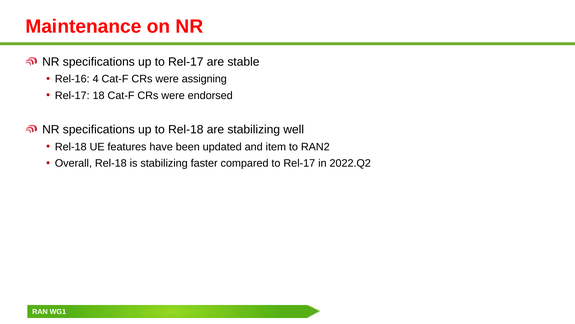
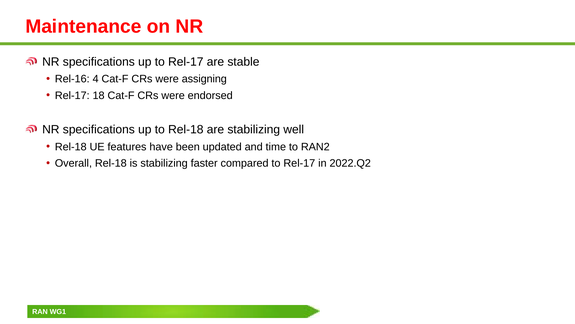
item: item -> time
